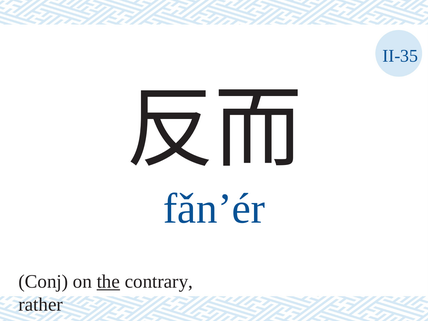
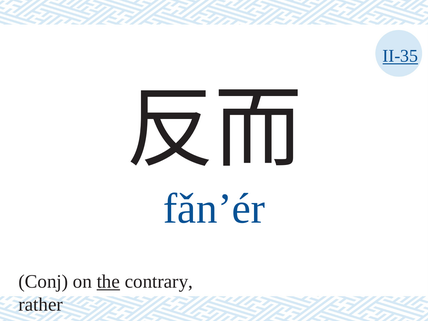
II-35 underline: none -> present
